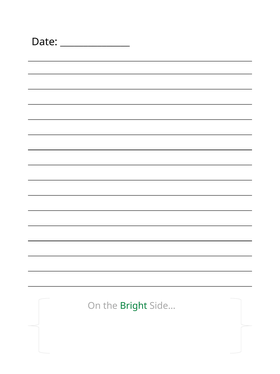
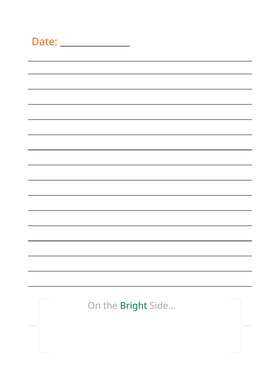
Date colour: black -> orange
